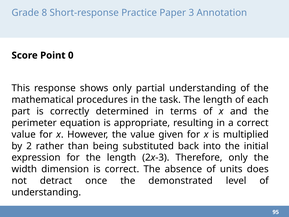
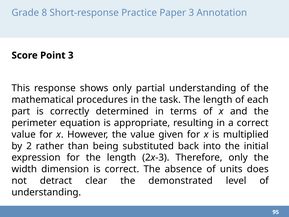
Point 0: 0 -> 3
once: once -> clear
